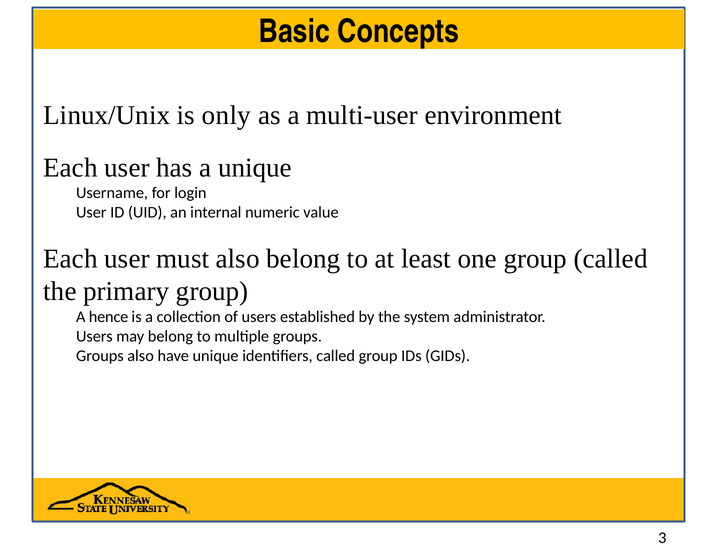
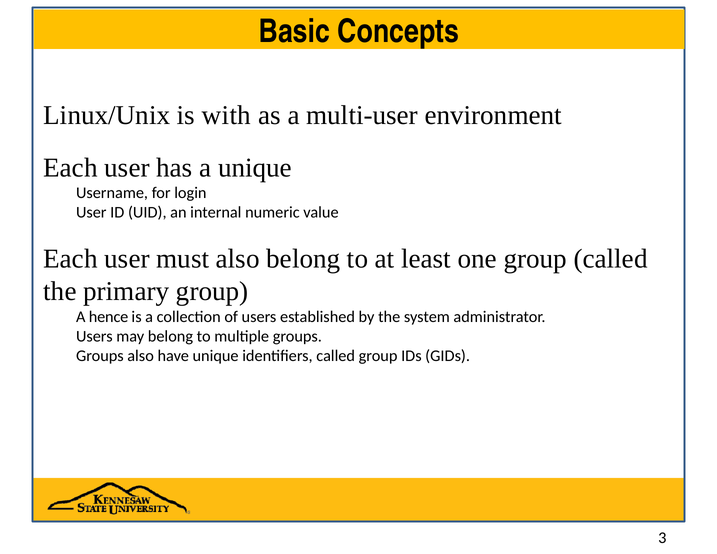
only: only -> with
